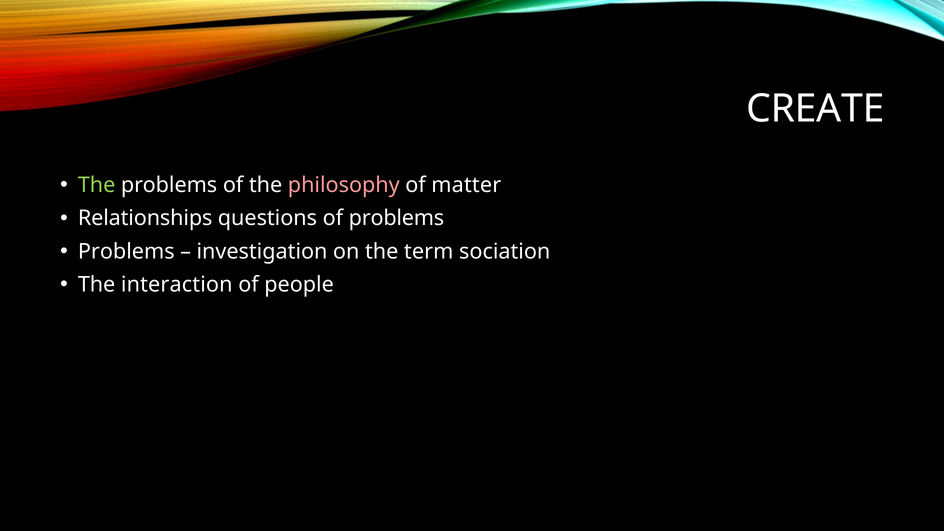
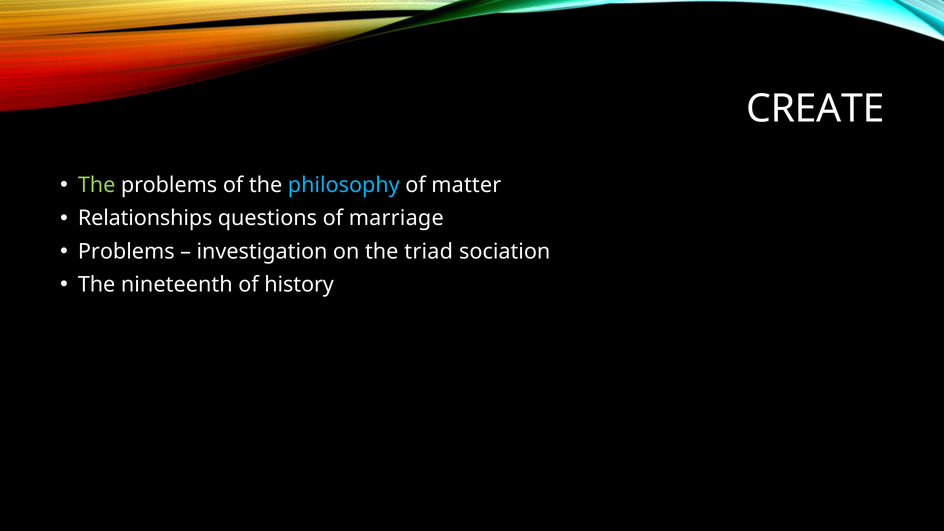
philosophy colour: pink -> light blue
of problems: problems -> marriage
term: term -> triad
interaction: interaction -> nineteenth
people: people -> history
